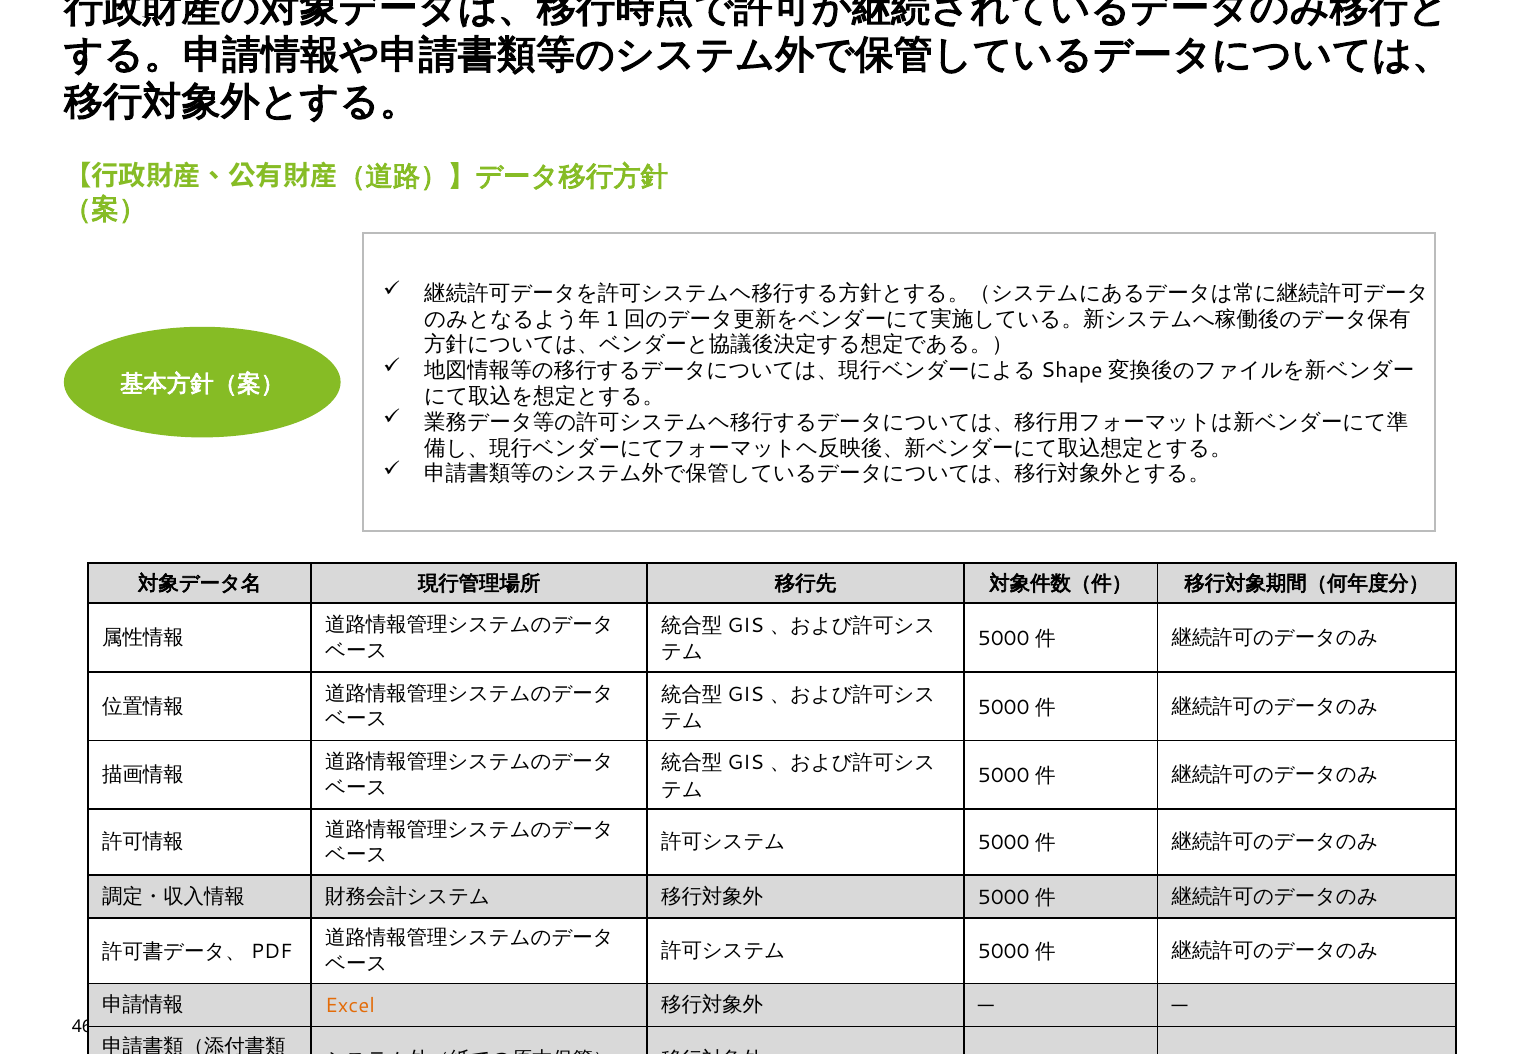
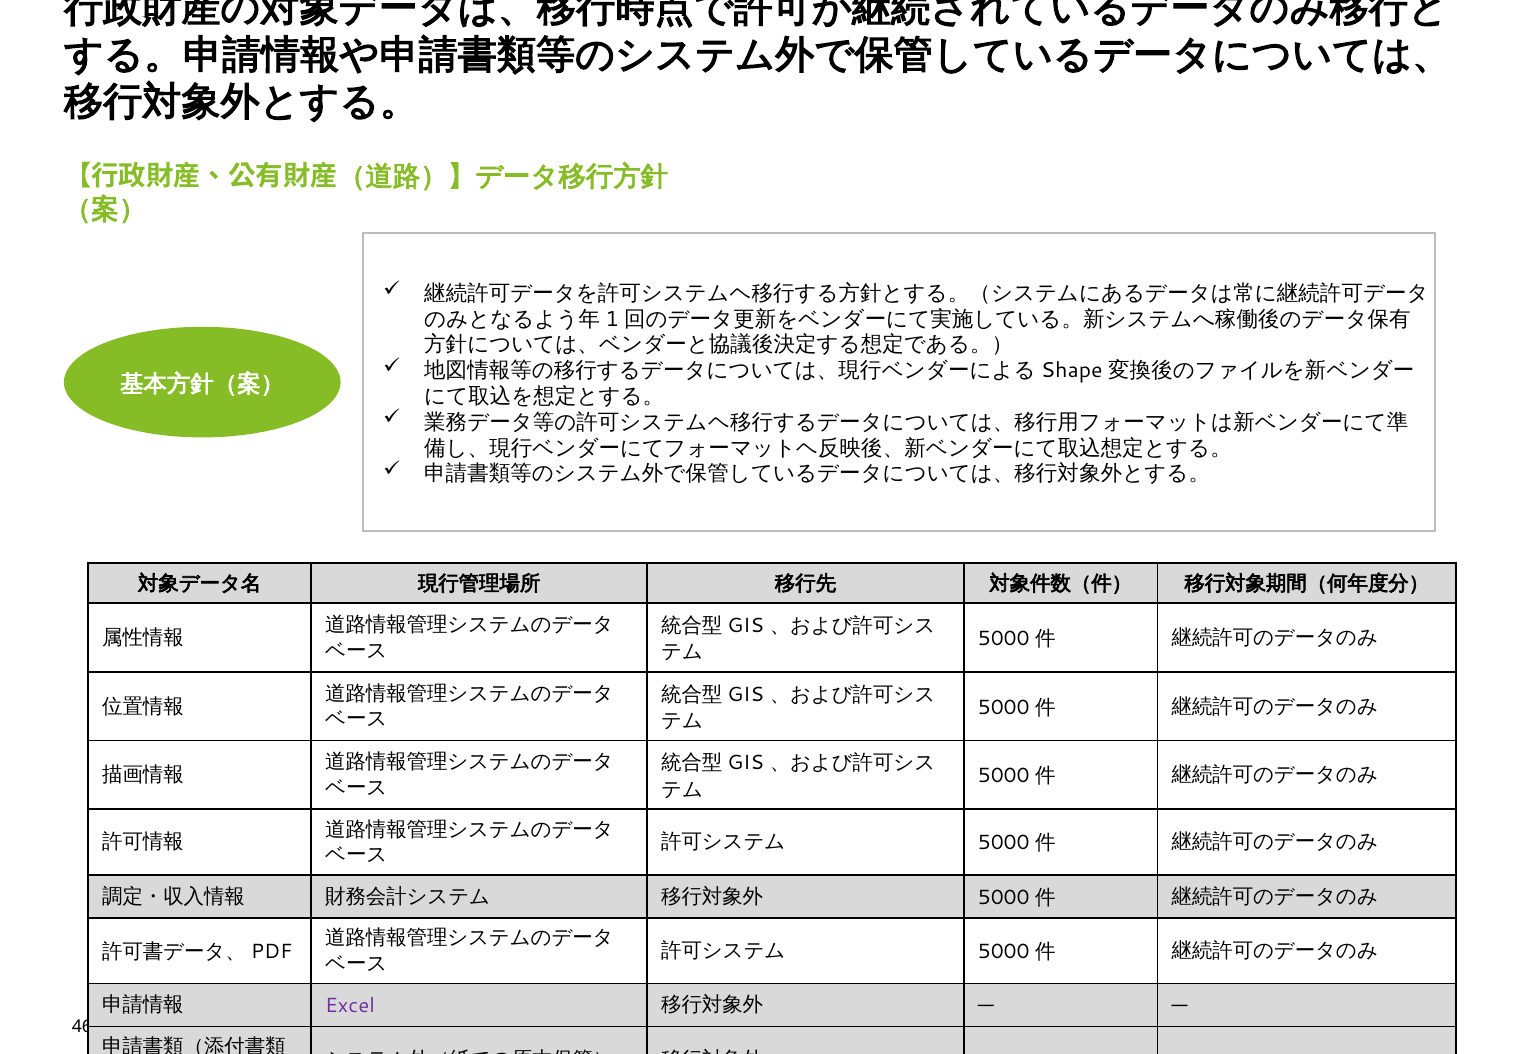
Excel colour: orange -> purple
